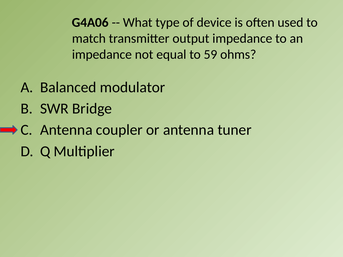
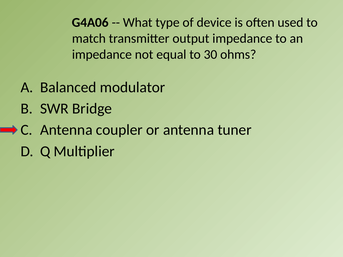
59: 59 -> 30
